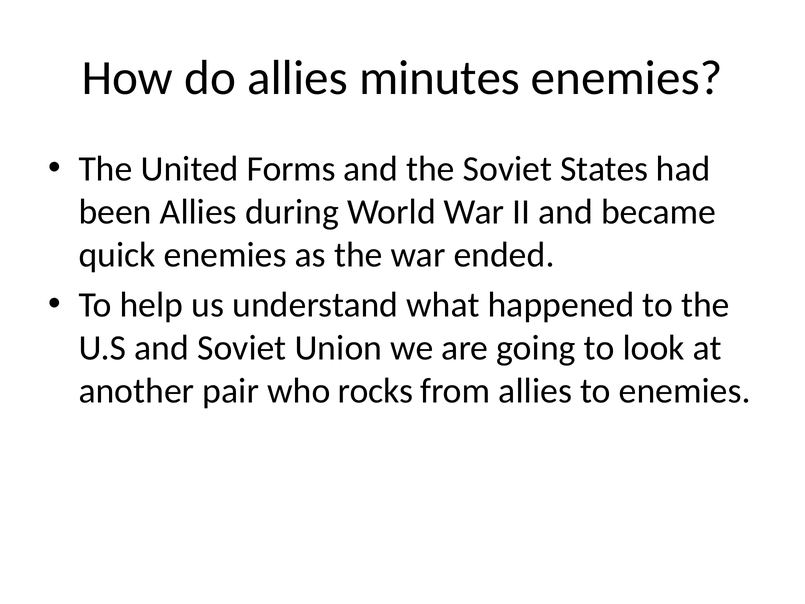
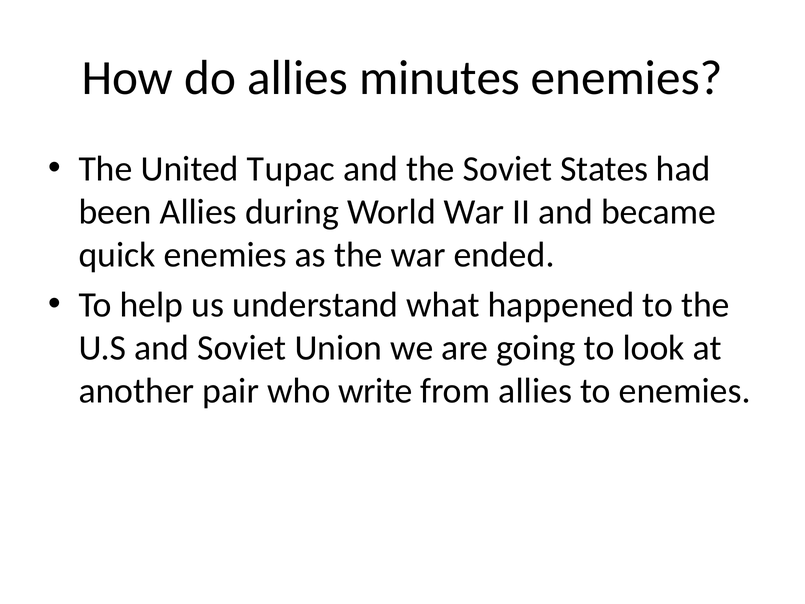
Forms: Forms -> Tupac
rocks: rocks -> write
